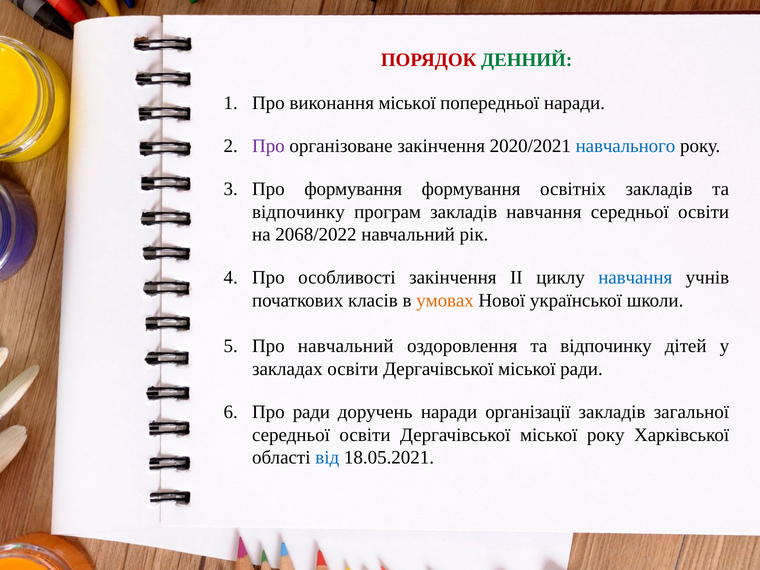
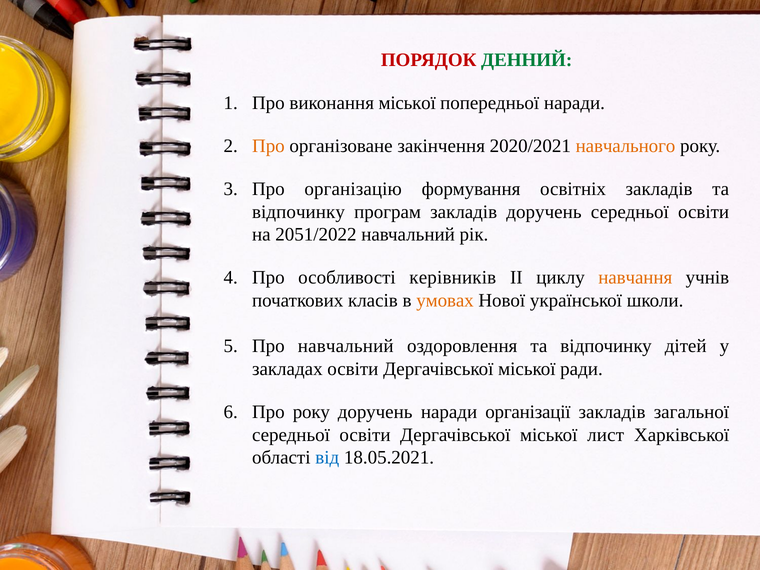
Про at (268, 146) colour: purple -> orange
навчального colour: blue -> orange
Про формування: формування -> організацію
закладів навчання: навчання -> доручень
2068/2022: 2068/2022 -> 2051/2022
особливості закінчення: закінчення -> керівників
навчання at (635, 278) colour: blue -> orange
Про ради: ради -> року
міської року: року -> лист
